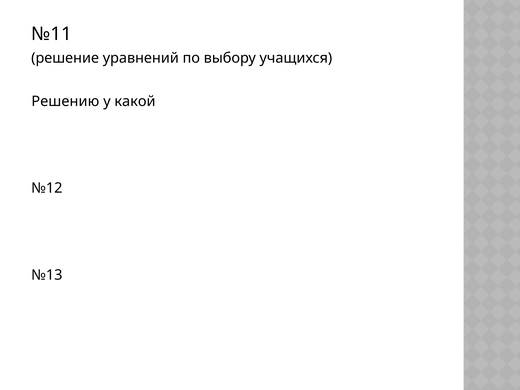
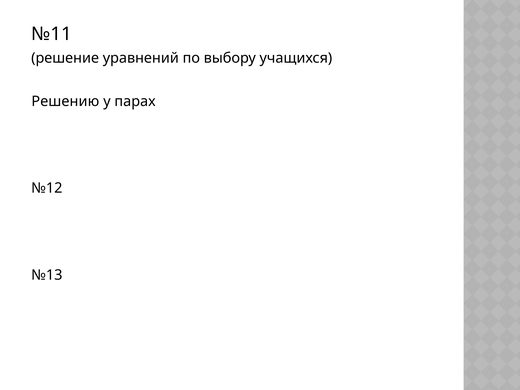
какой: какой -> парах
